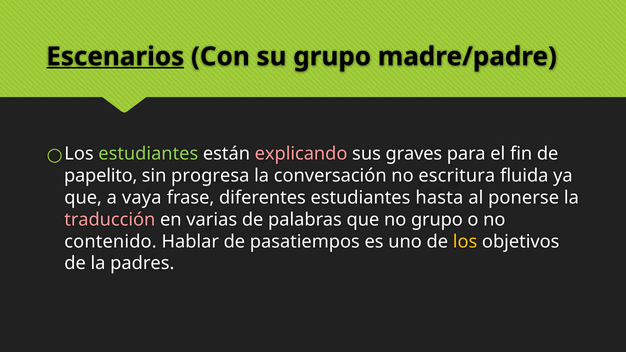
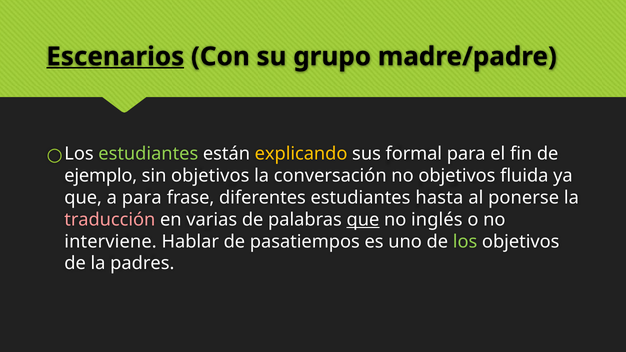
explicando colour: pink -> yellow
graves: graves -> formal
papelito: papelito -> ejemplo
sin progresa: progresa -> objetivos
no escritura: escritura -> objetivos
a vaya: vaya -> para
que at (363, 220) underline: none -> present
no grupo: grupo -> inglés
contenido: contenido -> interviene
los at (465, 242) colour: yellow -> light green
